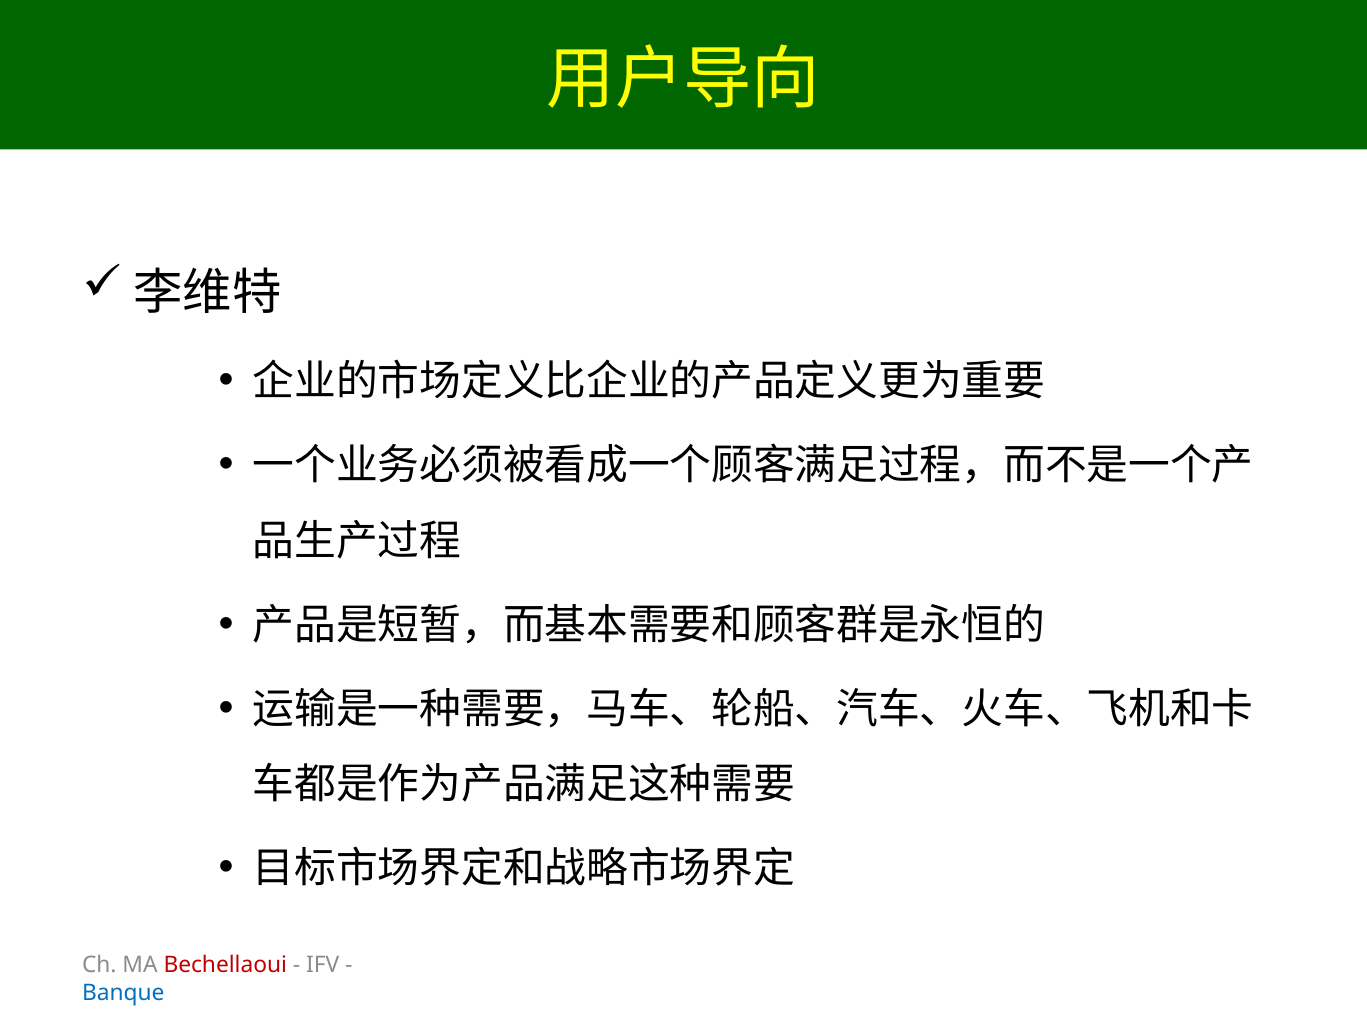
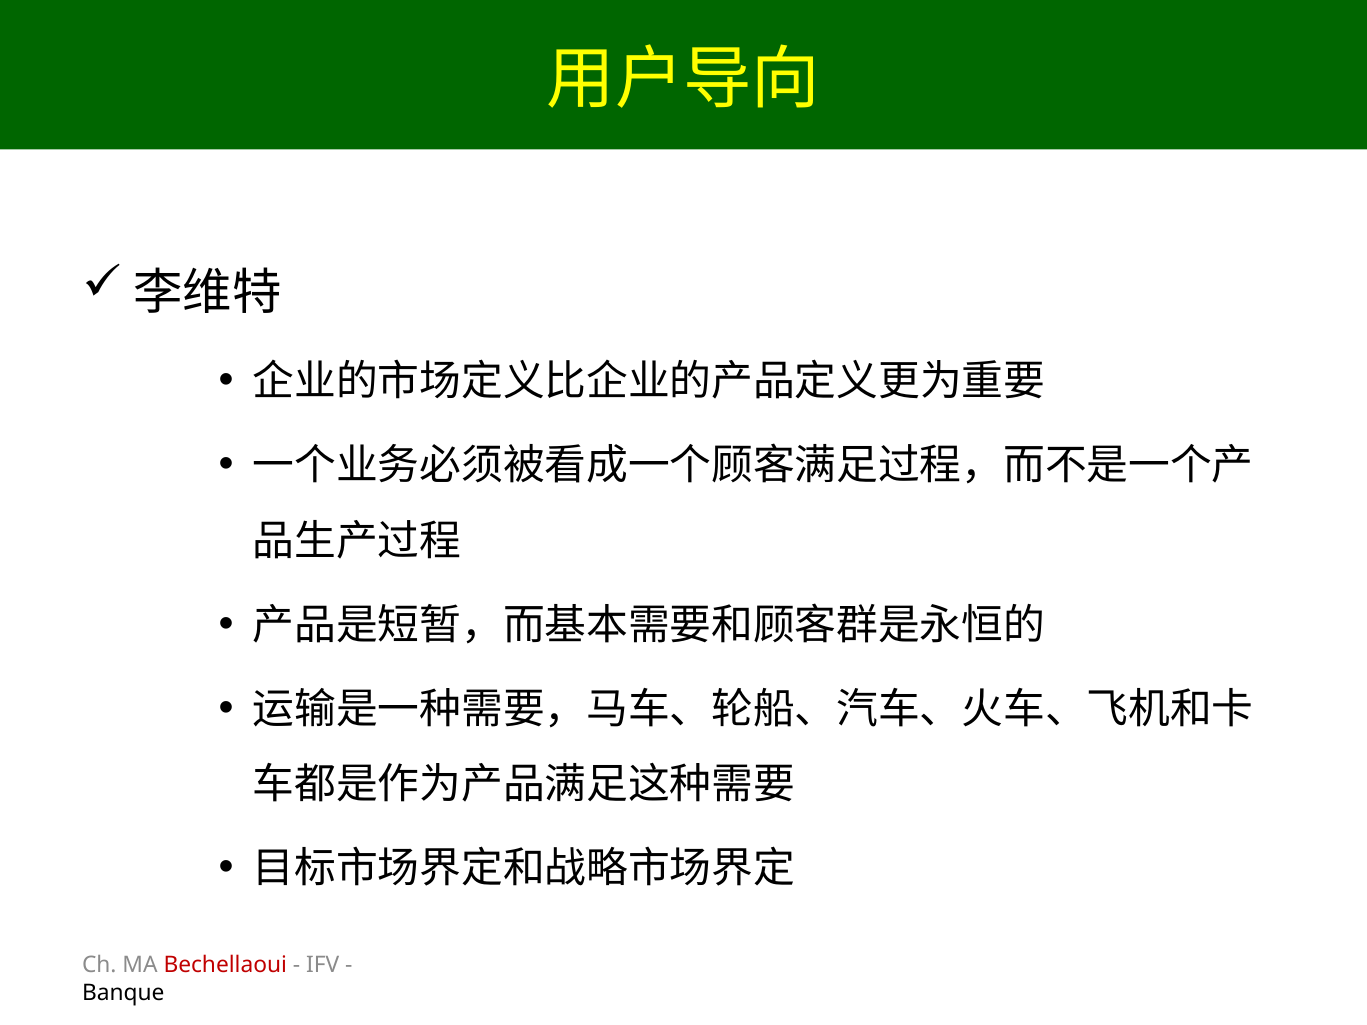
Banque colour: blue -> black
